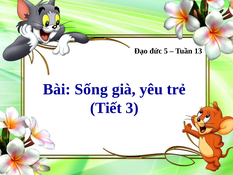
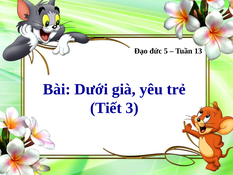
Sống: Sống -> Dưới
